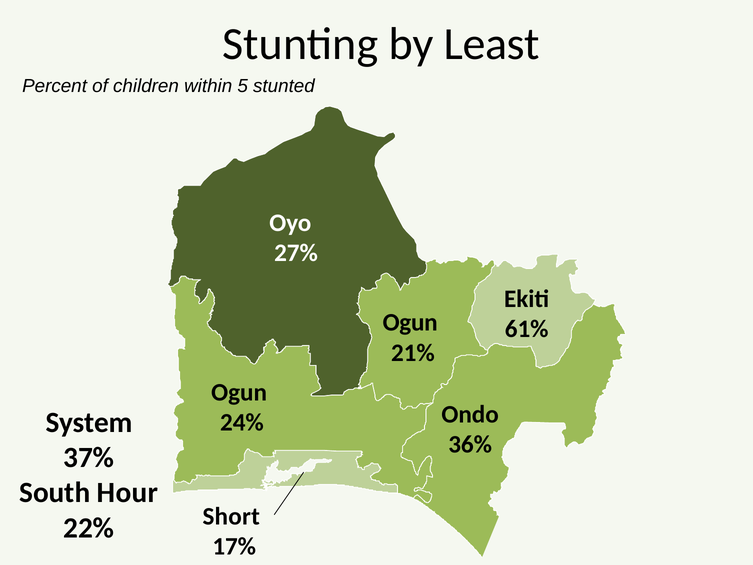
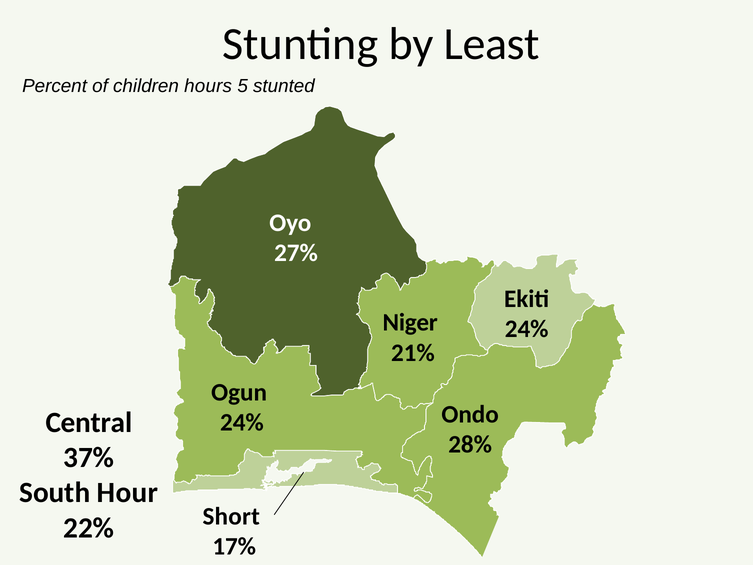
within: within -> hours
Ogun at (410, 323): Ogun -> Niger
61% at (527, 329): 61% -> 24%
System: System -> Central
36%: 36% -> 28%
